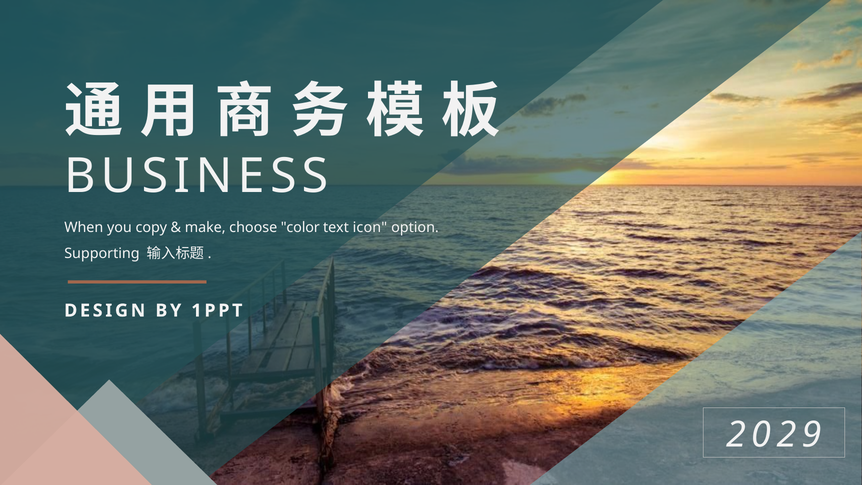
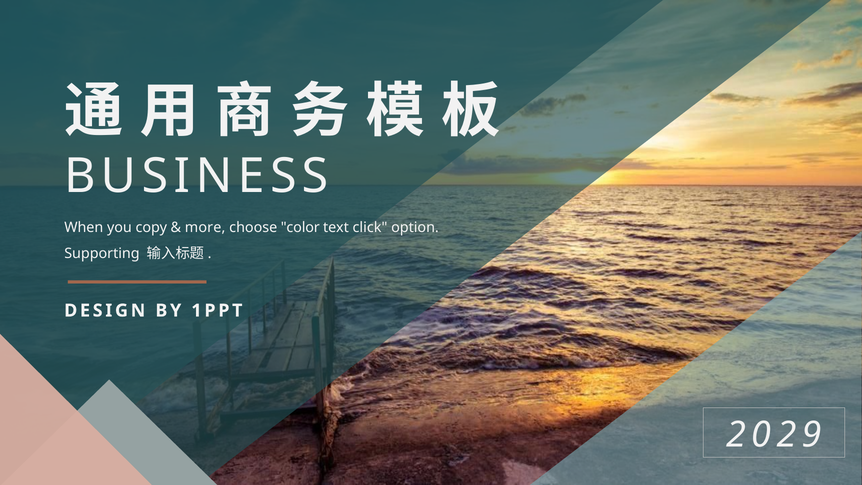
make: make -> more
icon: icon -> click
